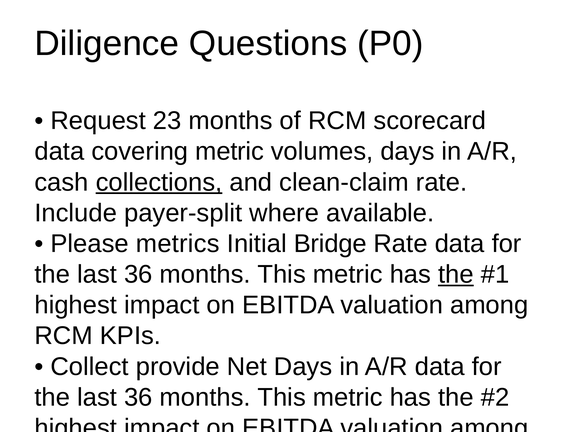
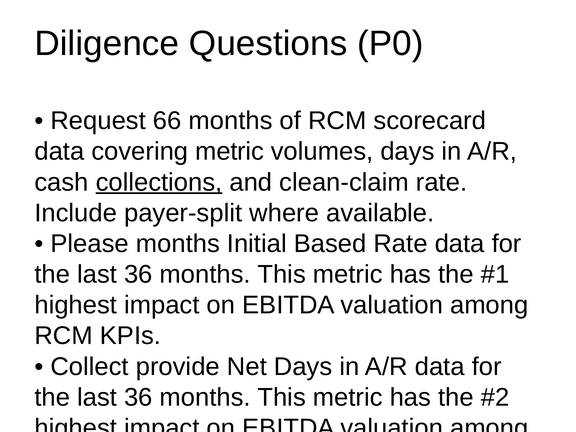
23: 23 -> 66
Please metrics: metrics -> months
Bridge: Bridge -> Based
the at (456, 274) underline: present -> none
